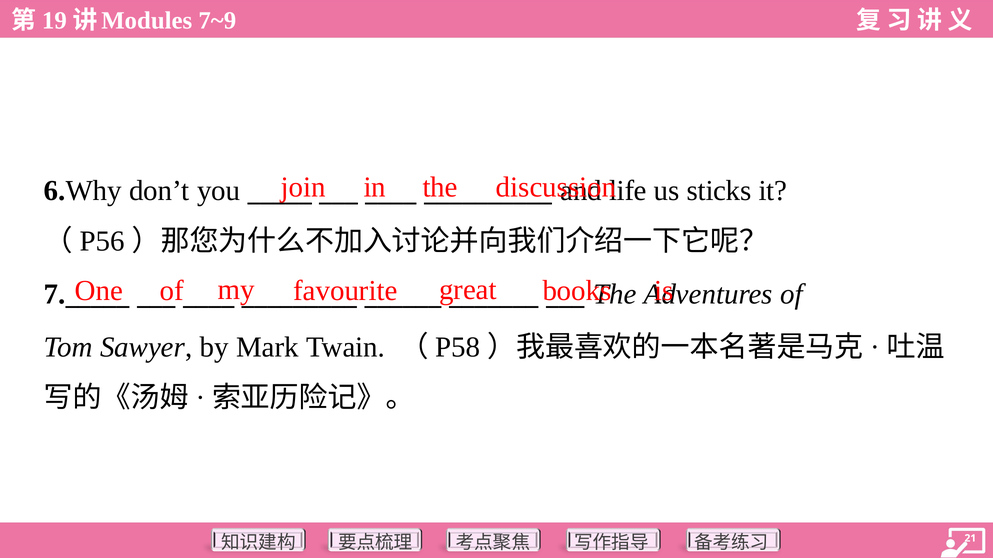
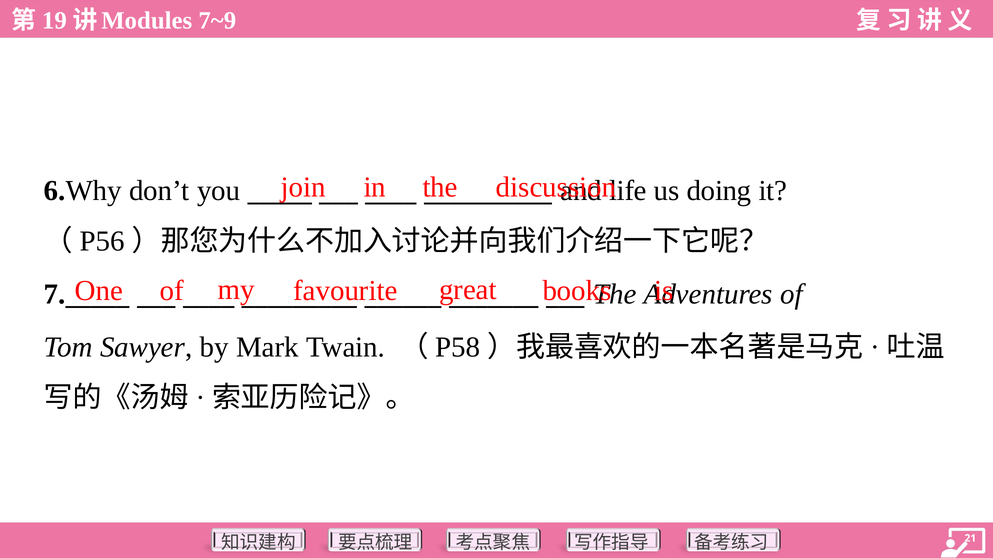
sticks: sticks -> doing
